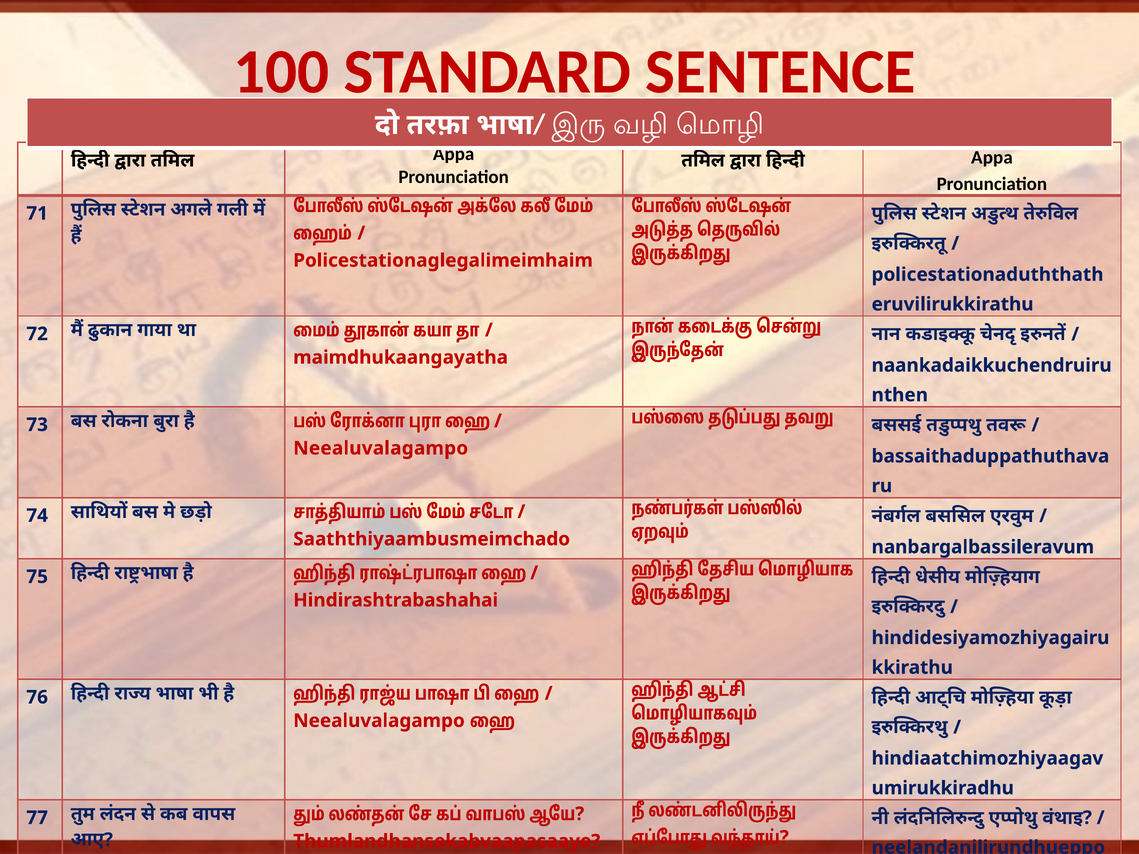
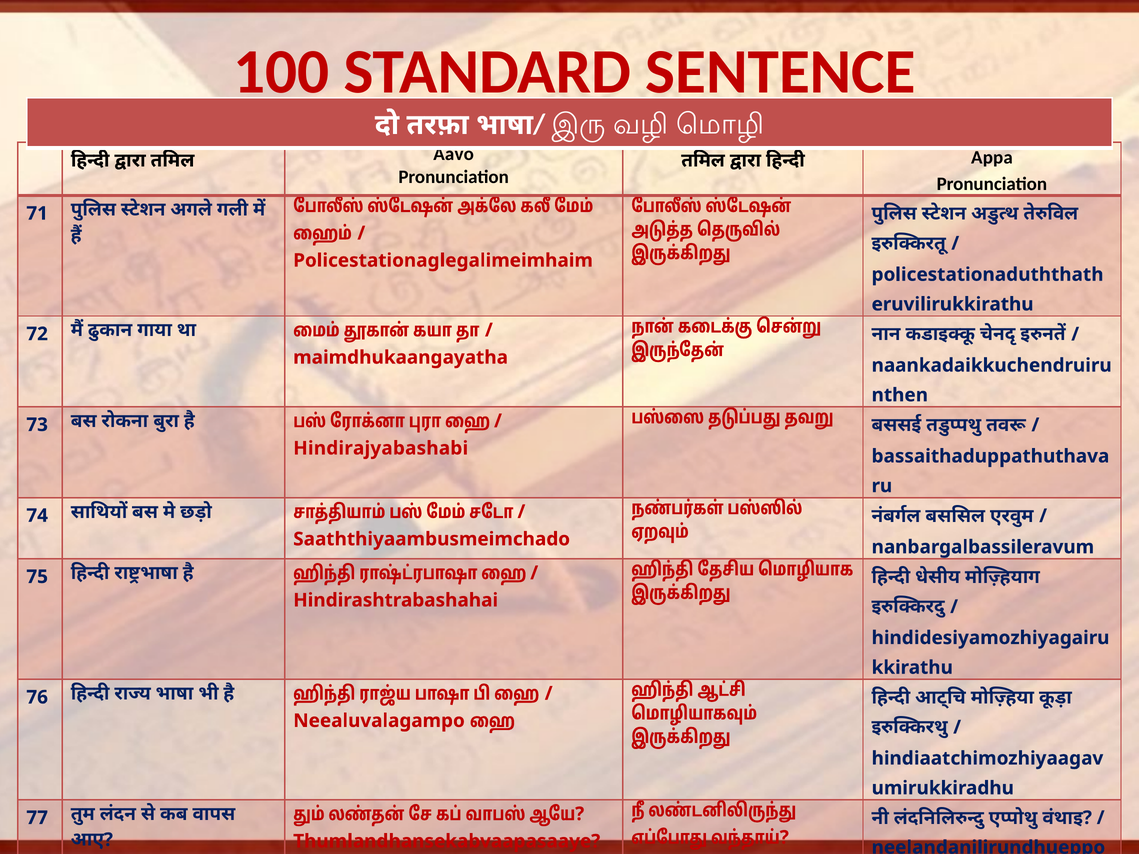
Appa at (454, 154): Appa -> Aavo
Neealuvalagampo at (381, 448): Neealuvalagampo -> Hindirajyabashabi
